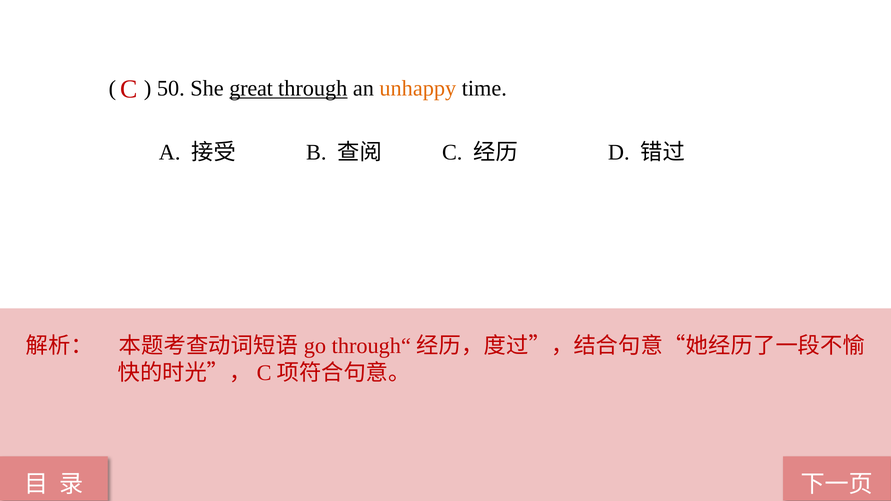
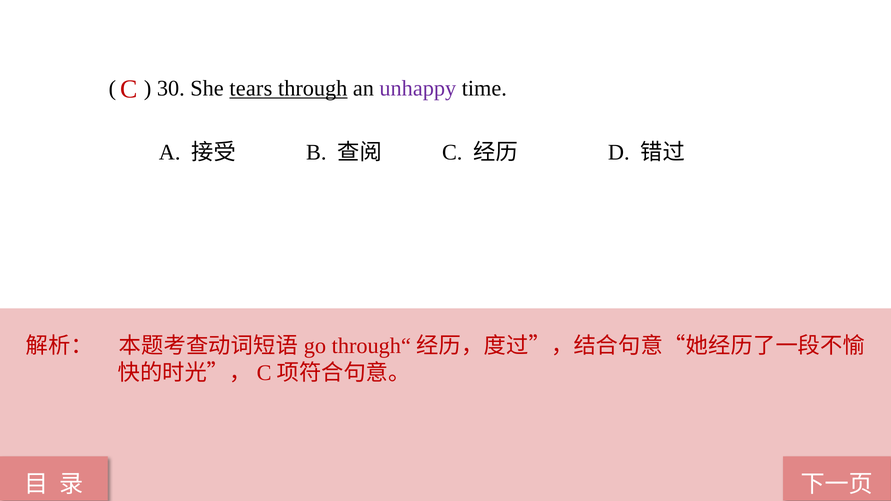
50: 50 -> 30
great: great -> tears
unhappy colour: orange -> purple
